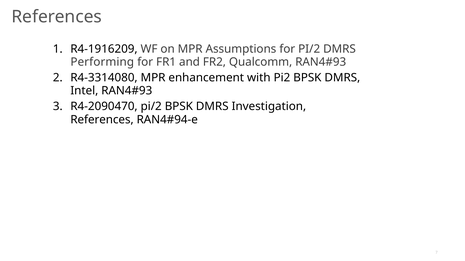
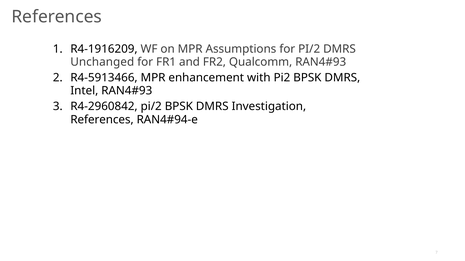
Performing: Performing -> Unchanged
R4-3314080: R4-3314080 -> R4-5913466
R4-2090470: R4-2090470 -> R4-2960842
